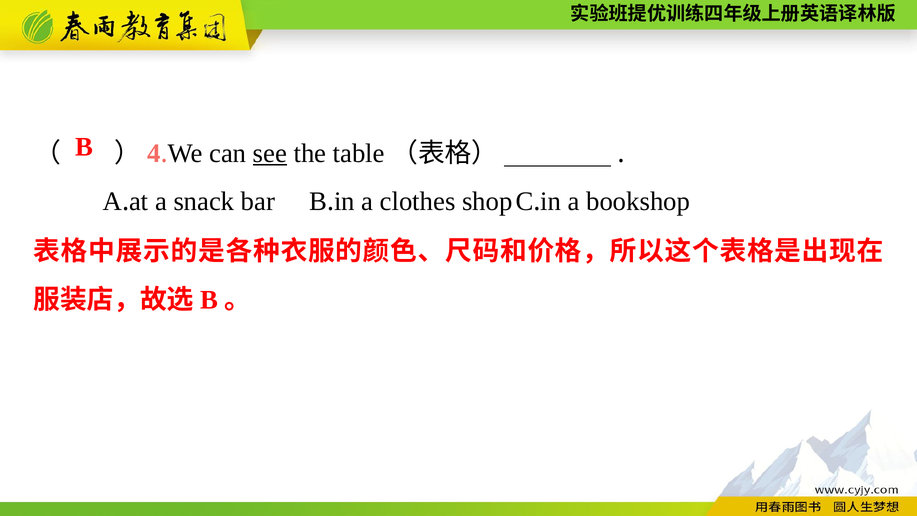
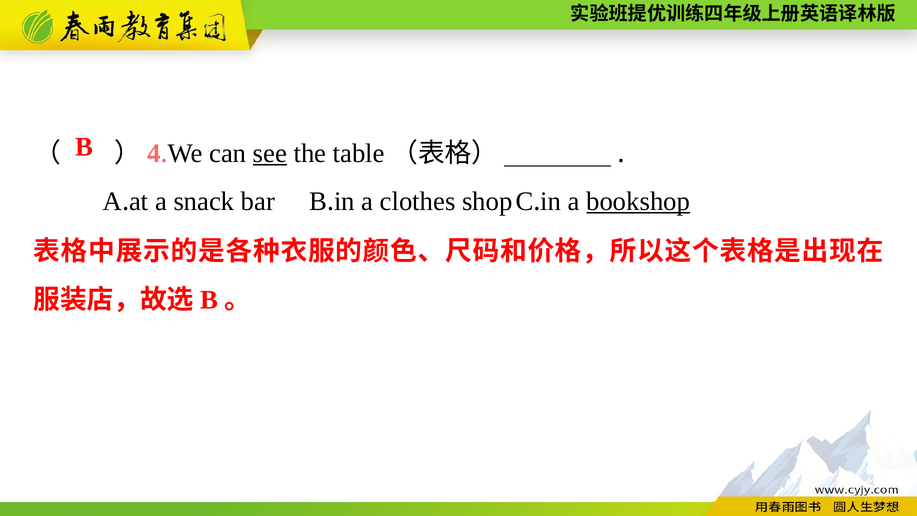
bookshop underline: none -> present
